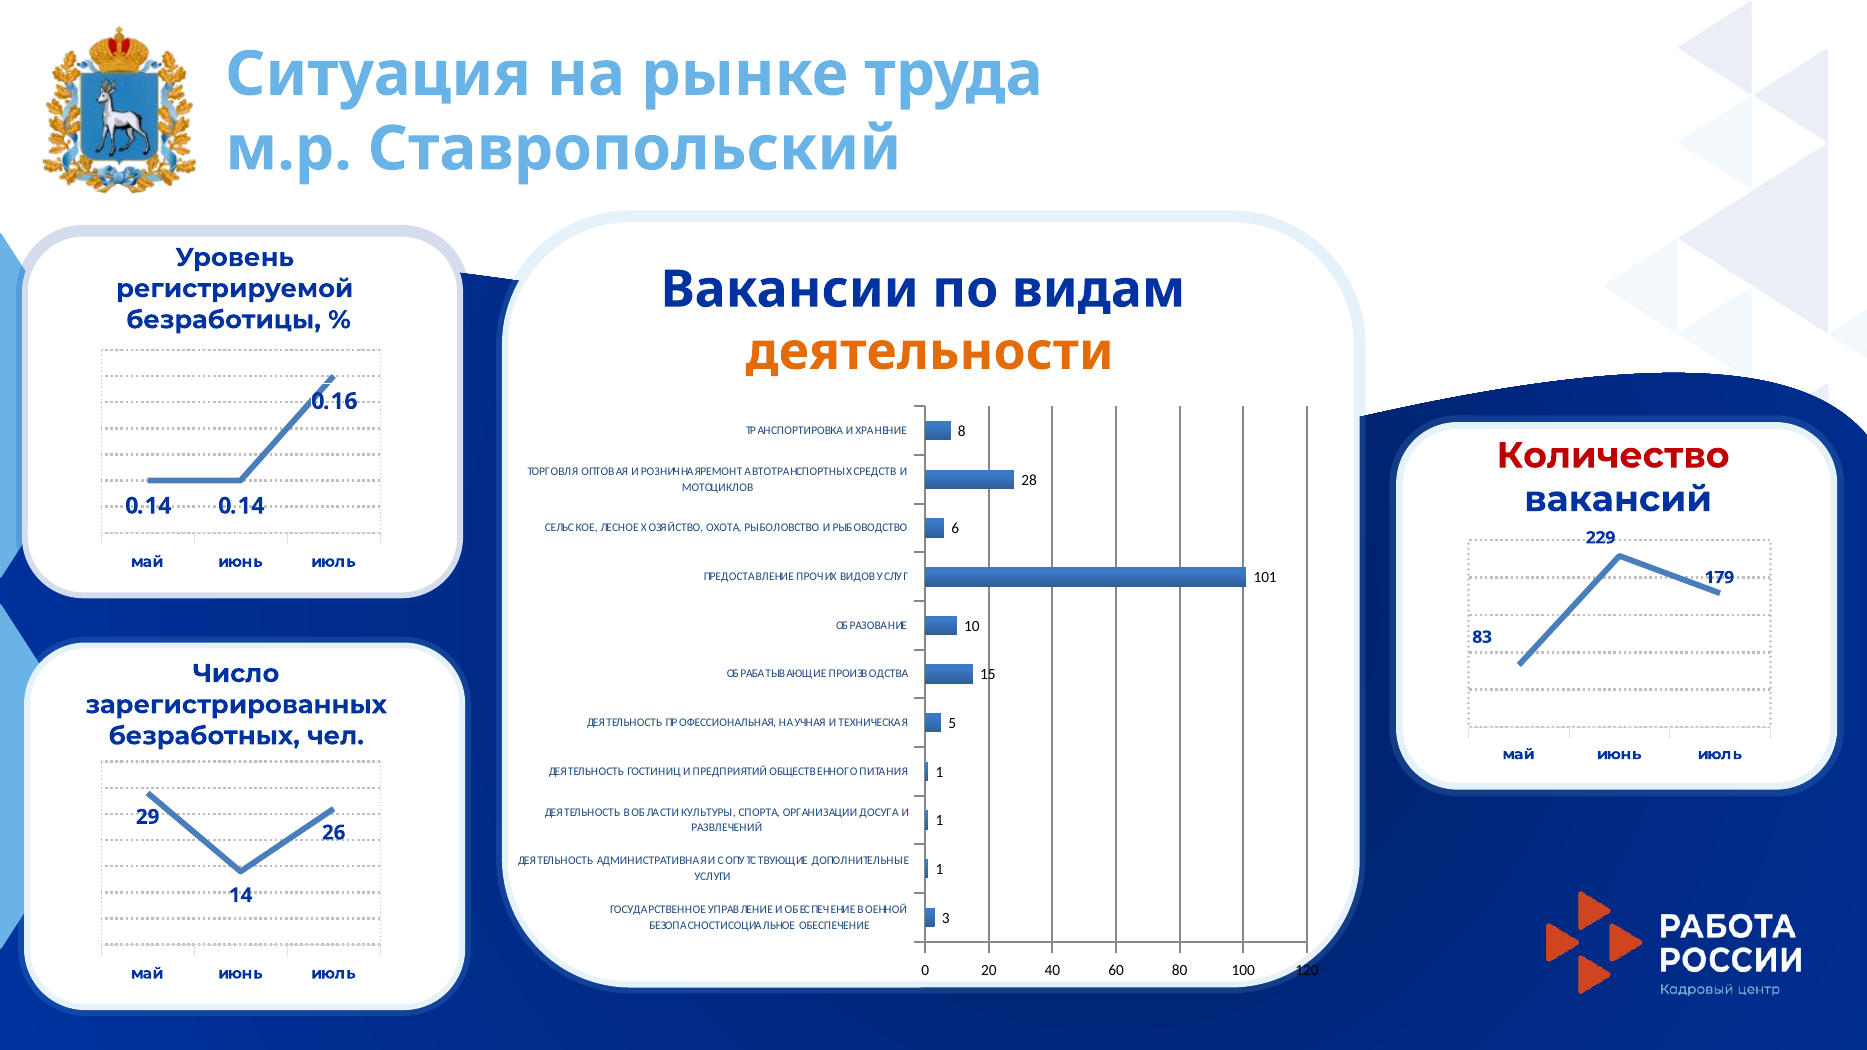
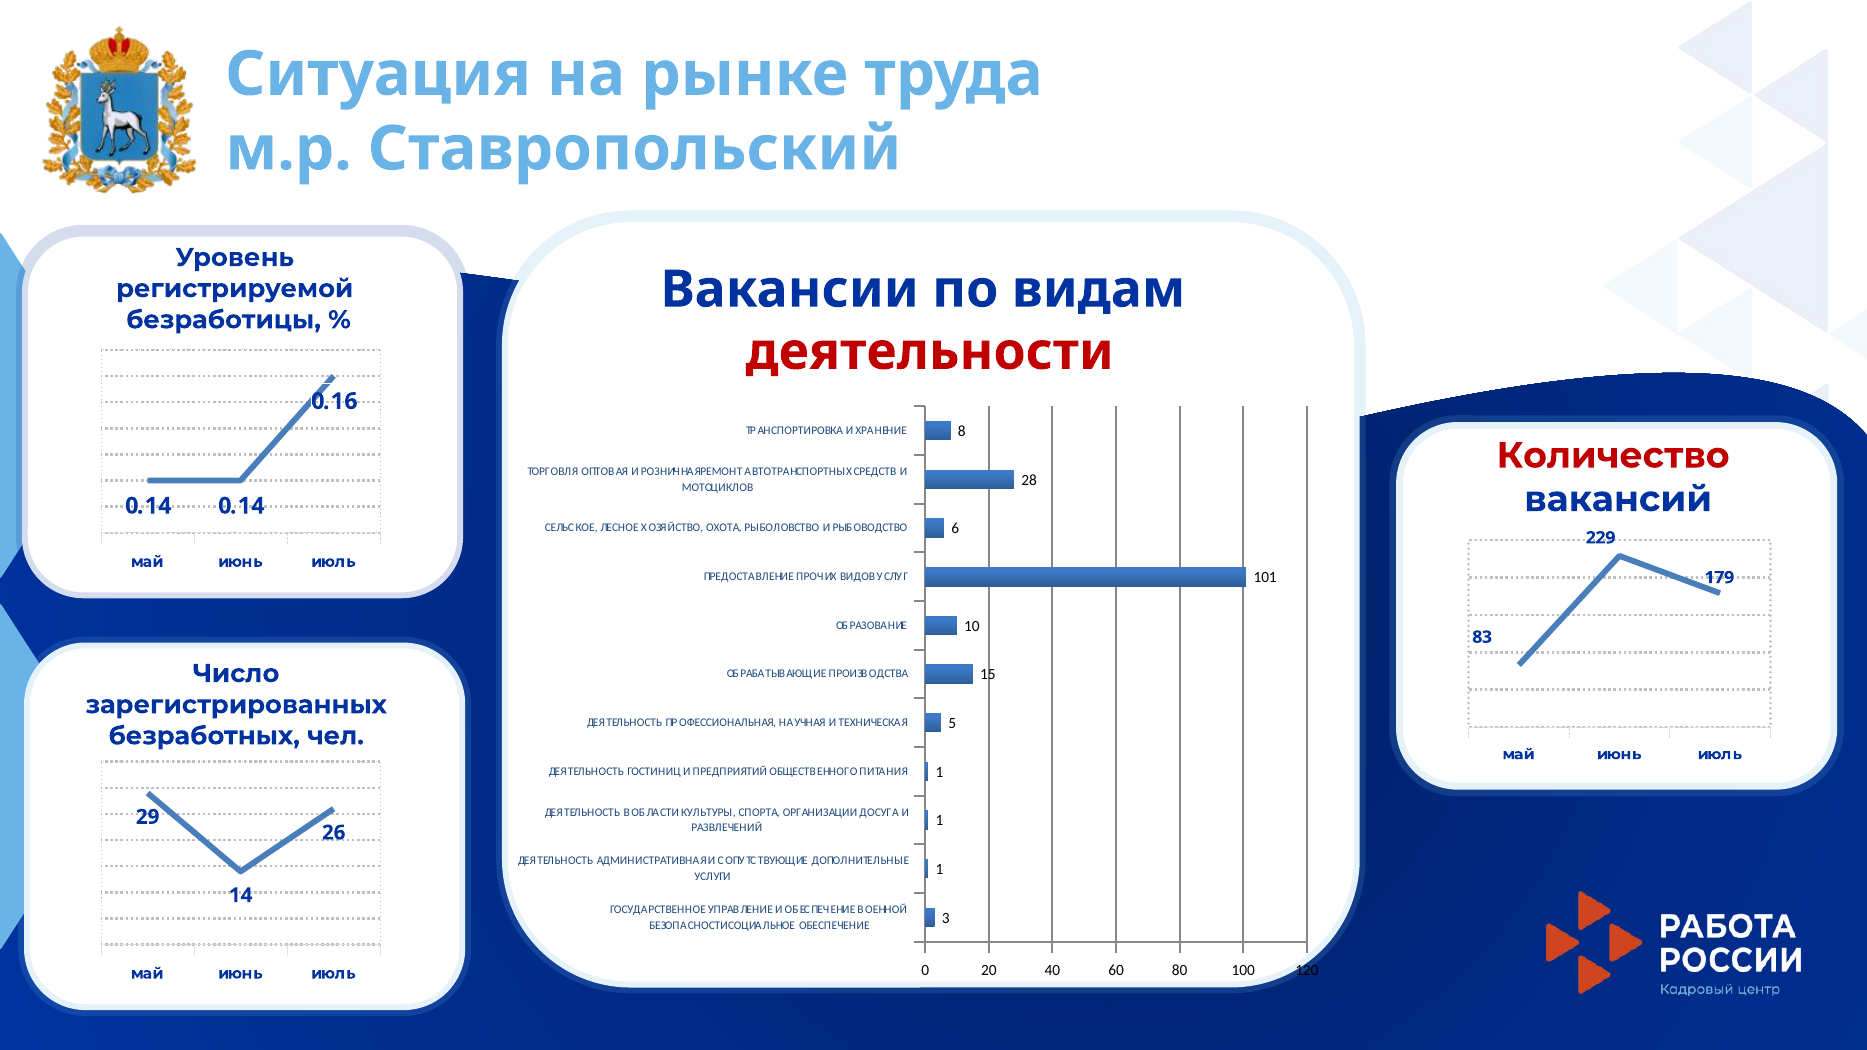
деятельности colour: orange -> red
